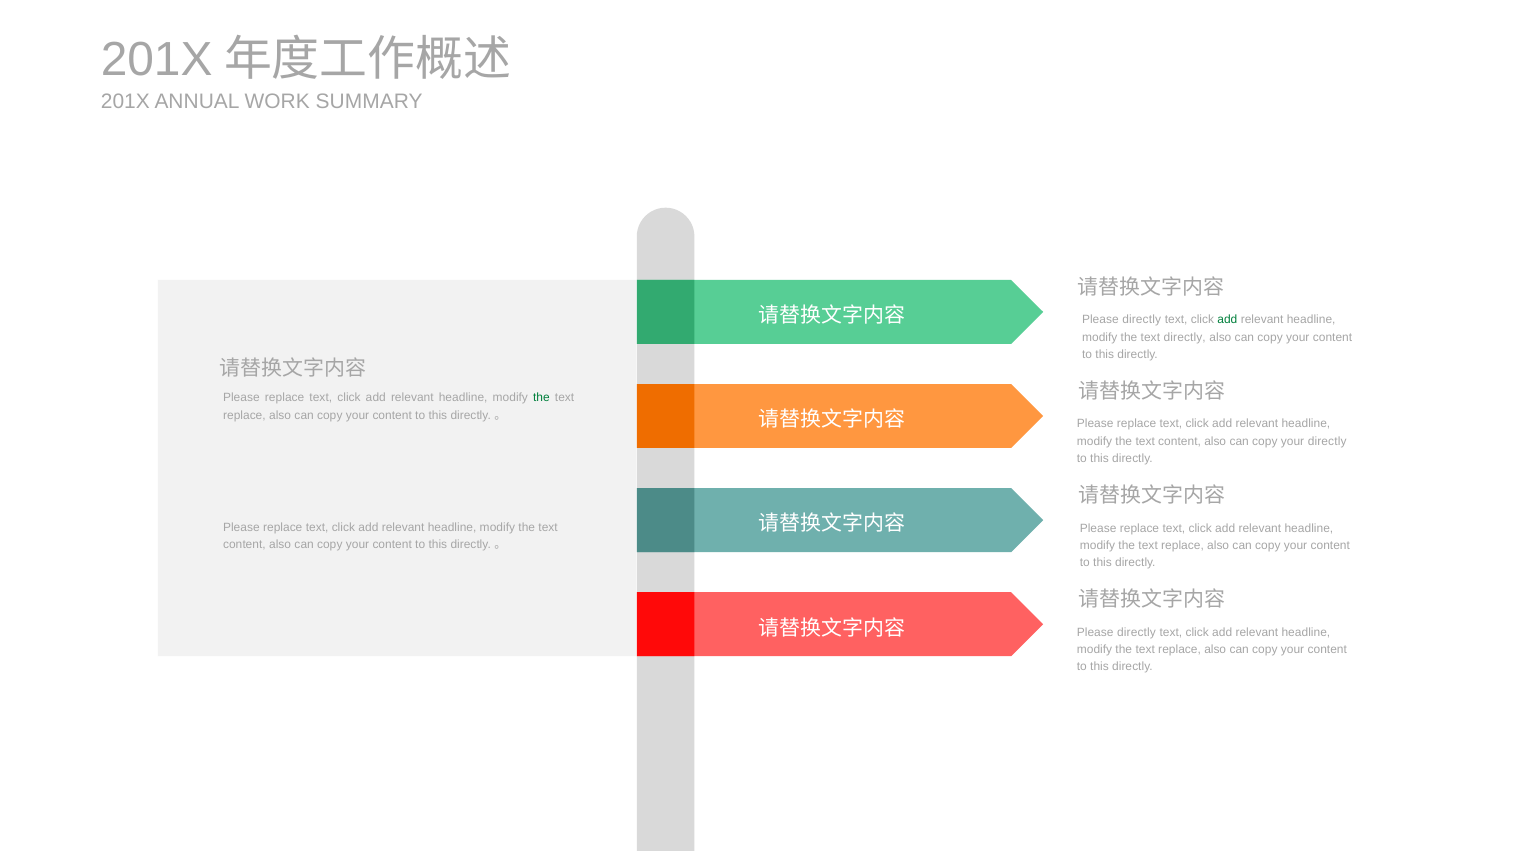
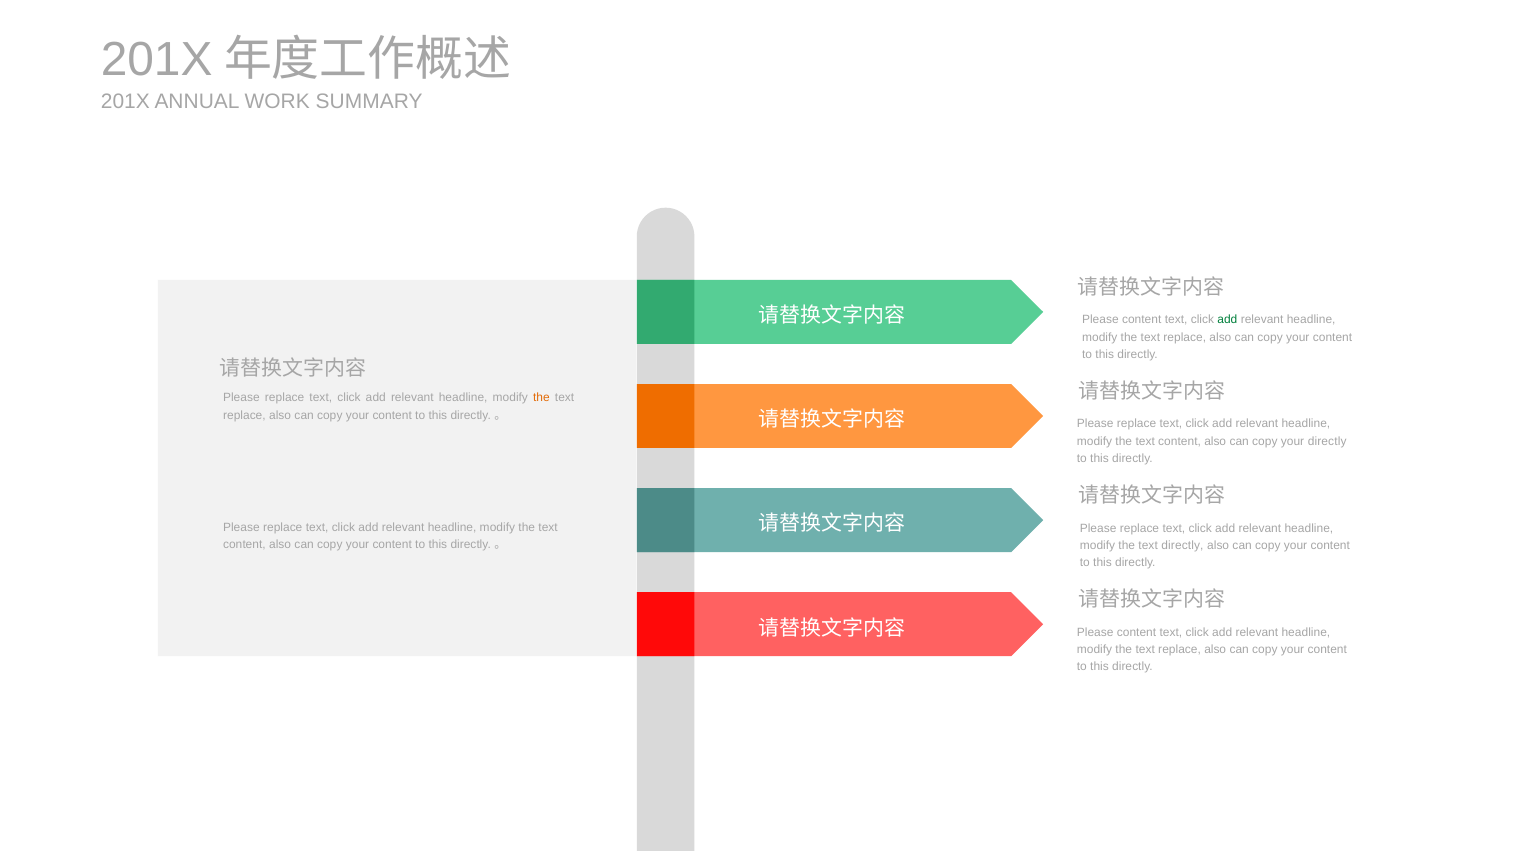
directly at (1142, 320): directly -> content
directly at (1185, 337): directly -> replace
the at (541, 398) colour: green -> orange
replace at (1183, 546): replace -> directly
directly at (1136, 633): directly -> content
